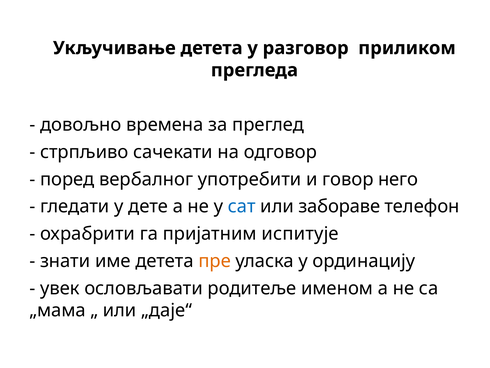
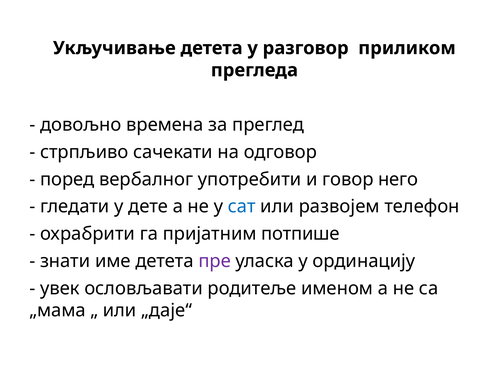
забораве: забораве -> развојем
испитује: испитује -> потпише
пре colour: orange -> purple
